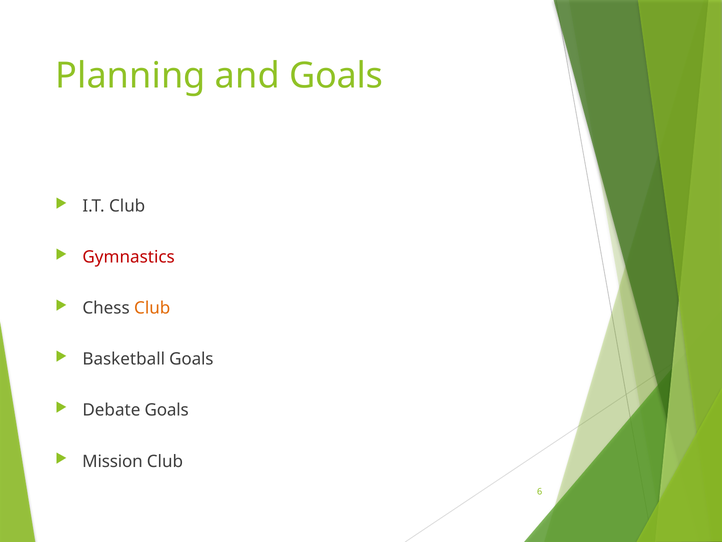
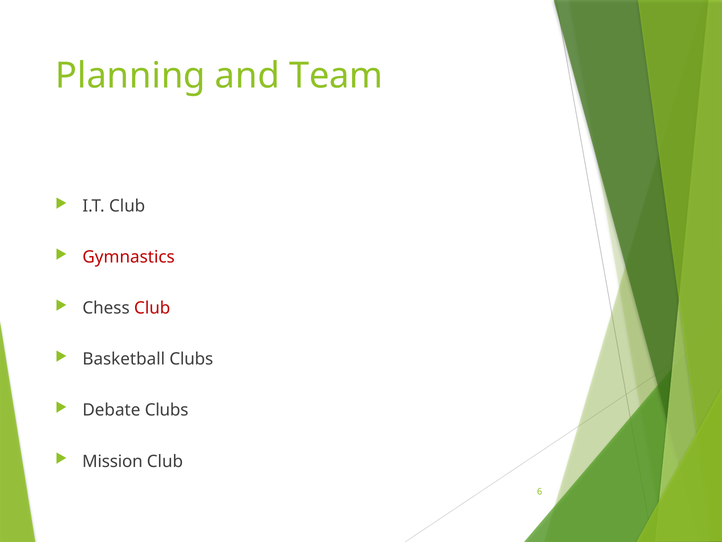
and Goals: Goals -> Team
Club at (152, 308) colour: orange -> red
Basketball Goals: Goals -> Clubs
Debate Goals: Goals -> Clubs
